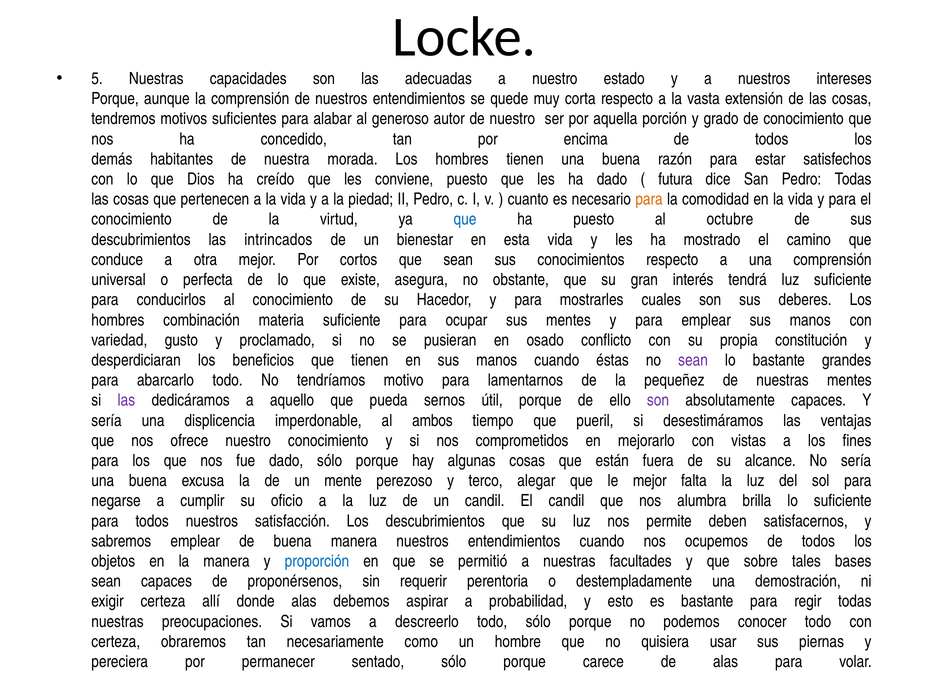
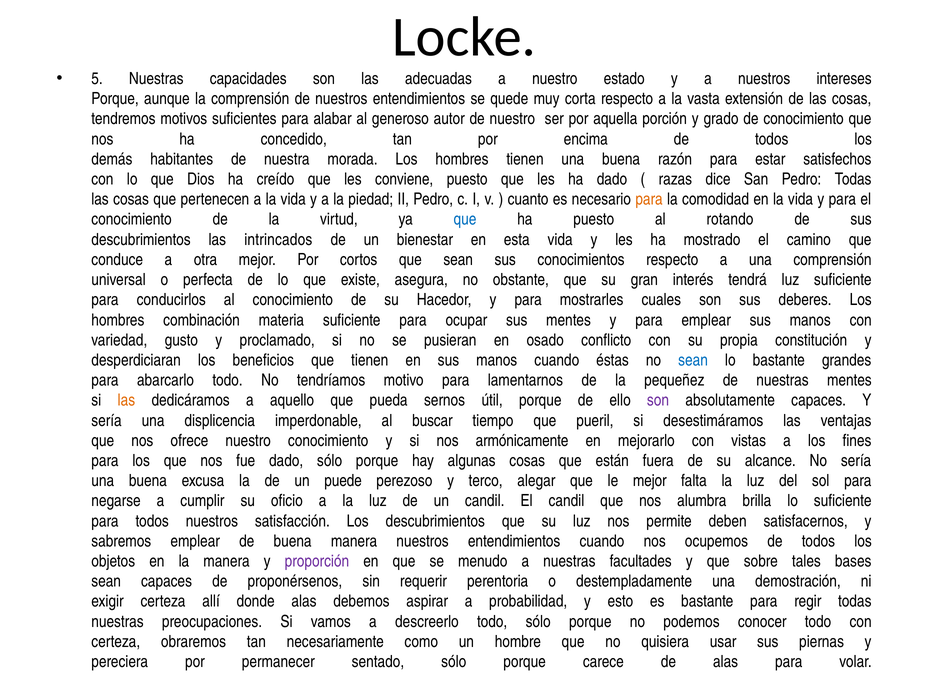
futura: futura -> razas
octubre: octubre -> rotando
sean at (693, 360) colour: purple -> blue
las at (126, 400) colour: purple -> orange
ambos: ambos -> buscar
comprometidos: comprometidos -> armónicamente
mente: mente -> puede
proporción colour: blue -> purple
permitió: permitió -> menudo
